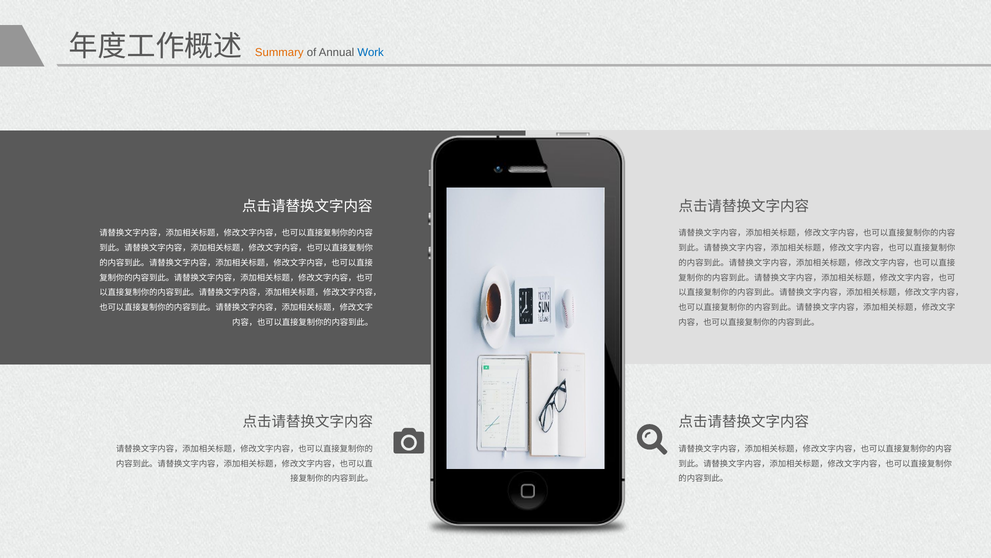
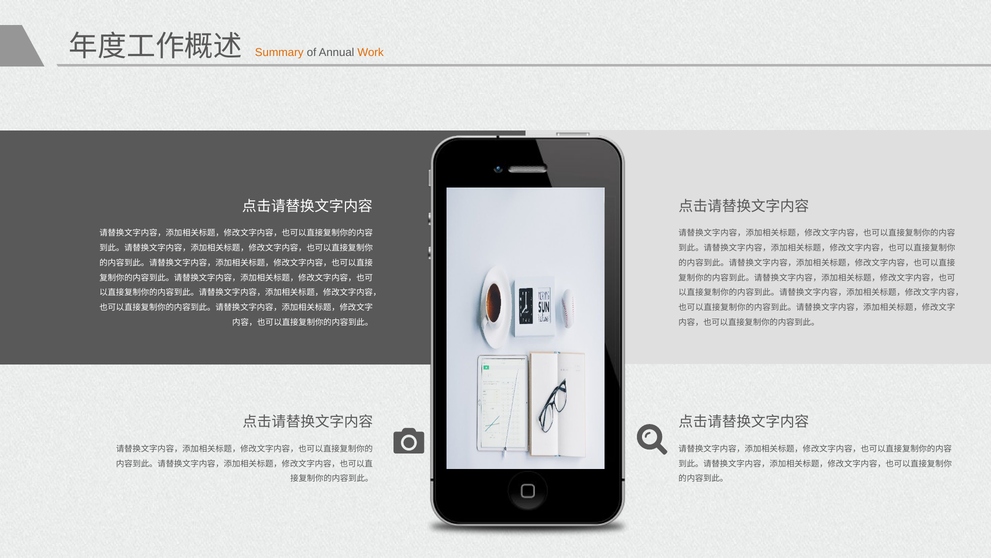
Work colour: blue -> orange
